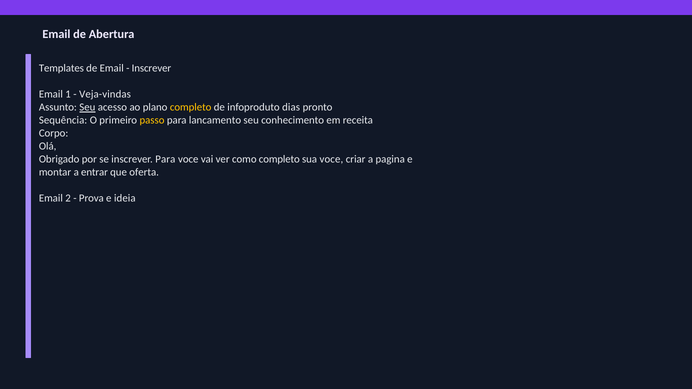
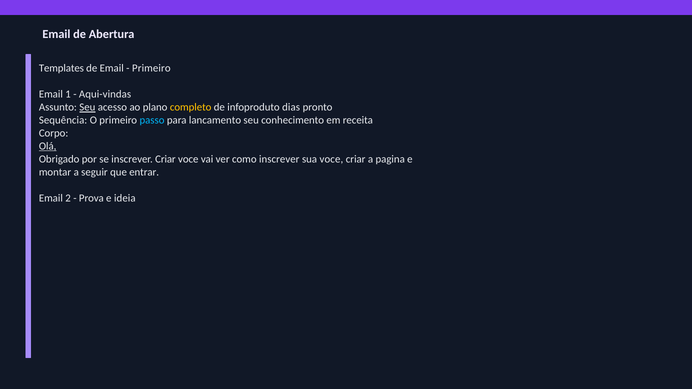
Inscrever at (151, 68): Inscrever -> Primeiro
Veja-vindas: Veja-vindas -> Aqui-vindas
passo colour: yellow -> light blue
Olá underline: none -> present
inscrever Para: Para -> Criar
como completo: completo -> inscrever
entrar: entrar -> seguir
oferta: oferta -> entrar
